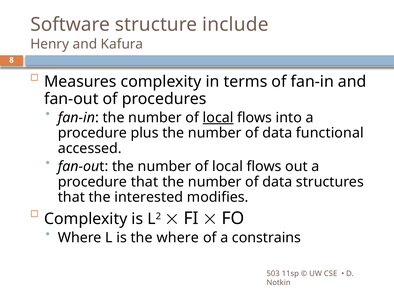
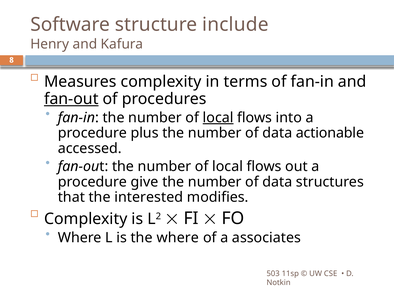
fan-out at (71, 99) underline: none -> present
functional: functional -> actionable
procedure that: that -> give
constrains: constrains -> associates
